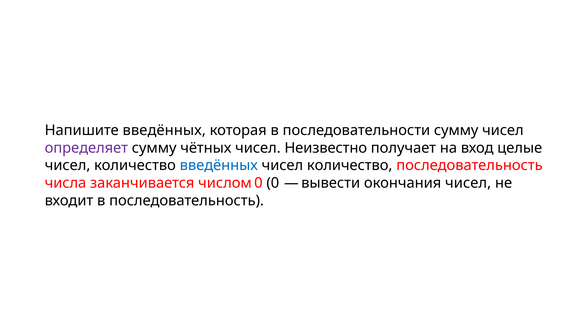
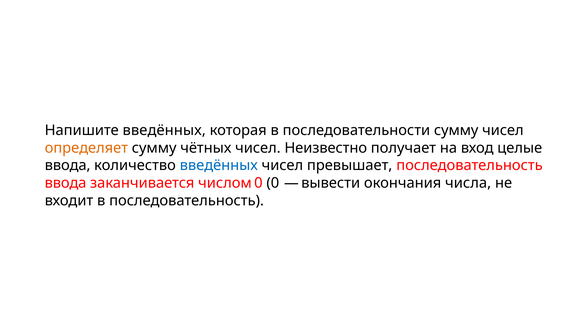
определяет colour: purple -> orange
чисел at (68, 166): чисел -> ввода
количество at (350, 166): количество -> превышает
числа at (65, 183): числа -> ввода
окончания чисел: чисел -> числа
